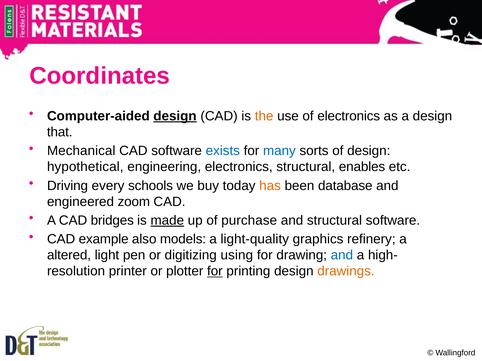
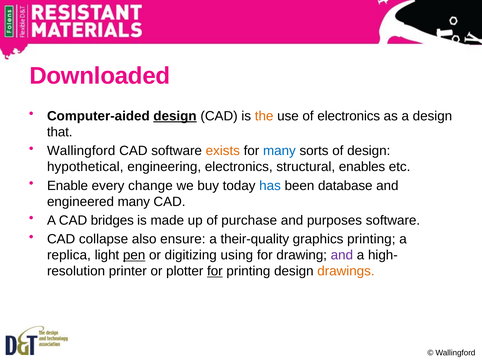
Coordinates: Coordinates -> Downloaded
Mechanical at (81, 151): Mechanical -> Wallingford
exists colour: blue -> orange
Driving: Driving -> Enable
schools: schools -> change
has colour: orange -> blue
engineered zoom: zoom -> many
made underline: present -> none
and structural: structural -> purposes
example: example -> collapse
models: models -> ensure
light-quality: light-quality -> their-quality
graphics refinery: refinery -> printing
altered: altered -> replica
pen underline: none -> present
and at (342, 256) colour: blue -> purple
